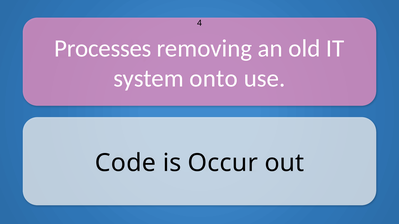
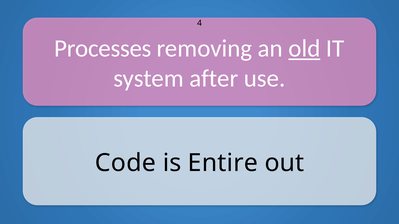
old underline: none -> present
onto: onto -> after
Occur: Occur -> Entire
